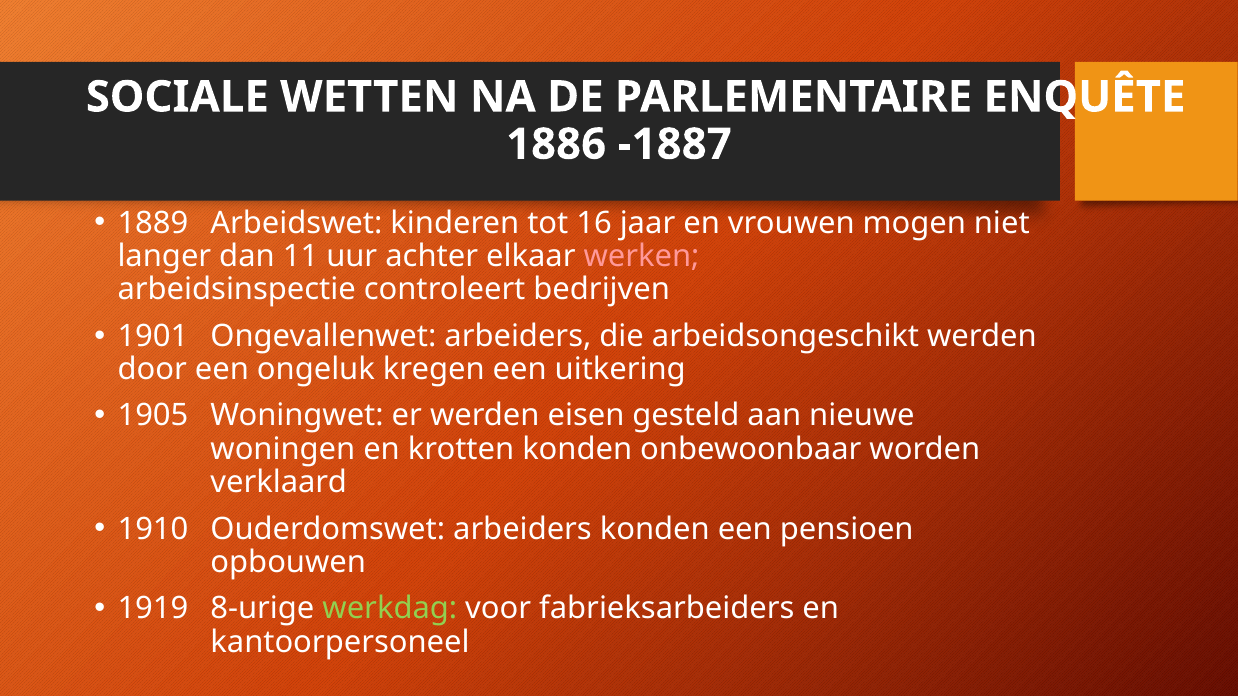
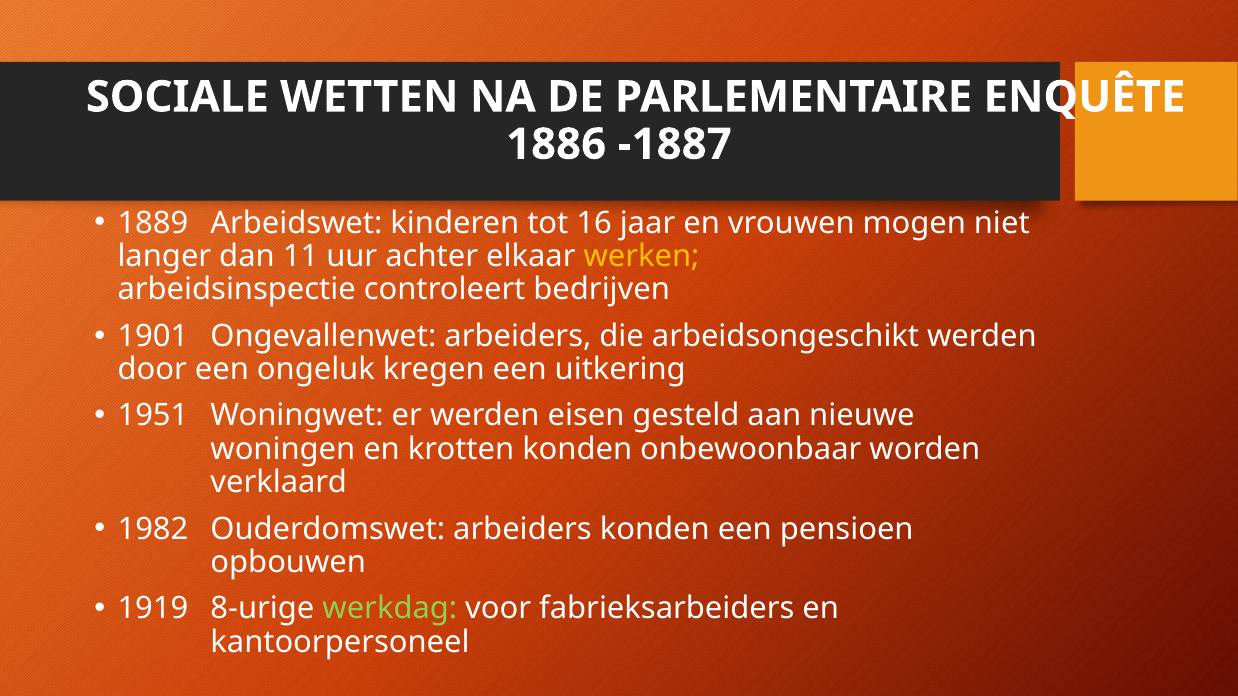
werken colour: pink -> yellow
1905: 1905 -> 1951
1910: 1910 -> 1982
